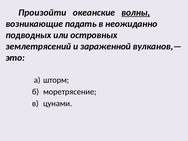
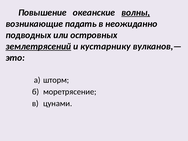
Произойти: Произойти -> Повышение
землетрясений underline: none -> present
зараженной: зараженной -> кустарнику
